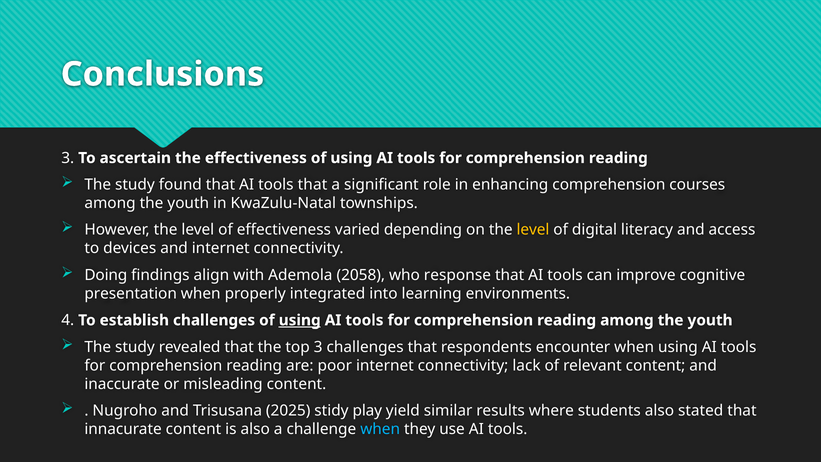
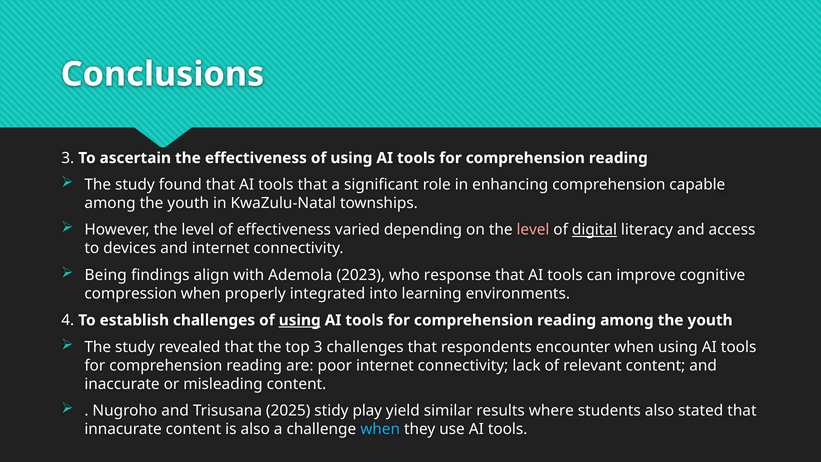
courses: courses -> capable
level at (533, 230) colour: yellow -> pink
digital underline: none -> present
Doing: Doing -> Being
2058: 2058 -> 2023
presentation: presentation -> compression
